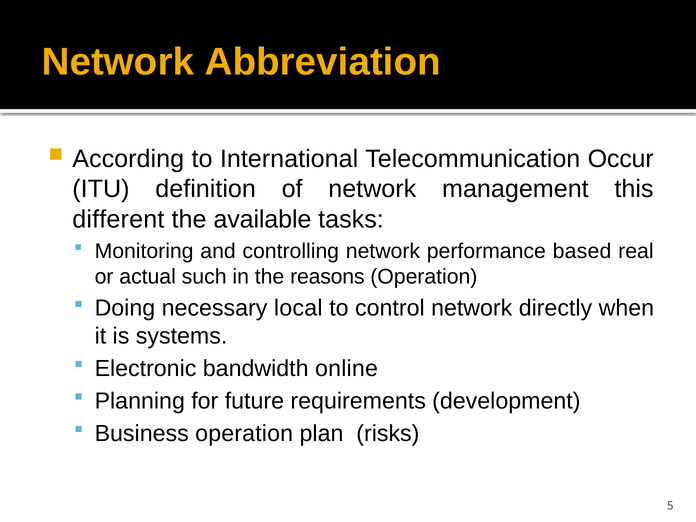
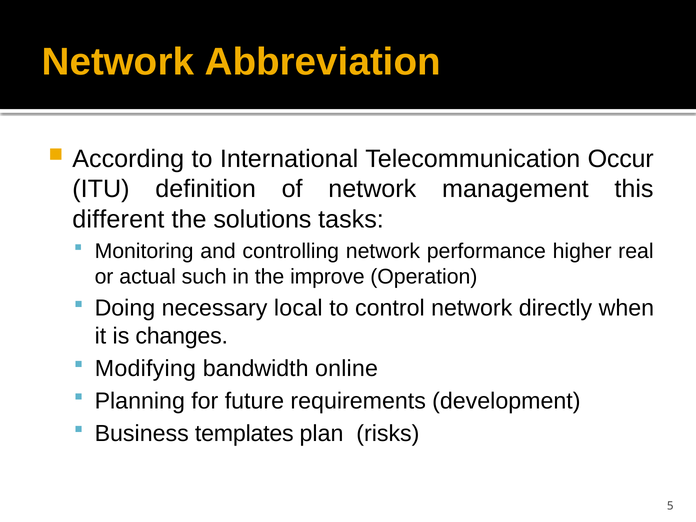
available: available -> solutions
based: based -> higher
reasons: reasons -> improve
systems: systems -> changes
Electronic: Electronic -> Modifying
Business operation: operation -> templates
